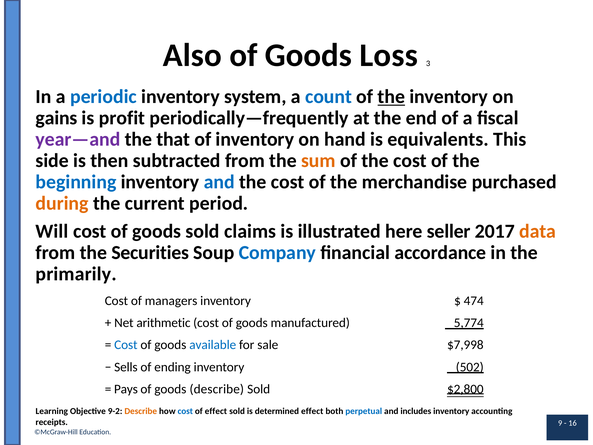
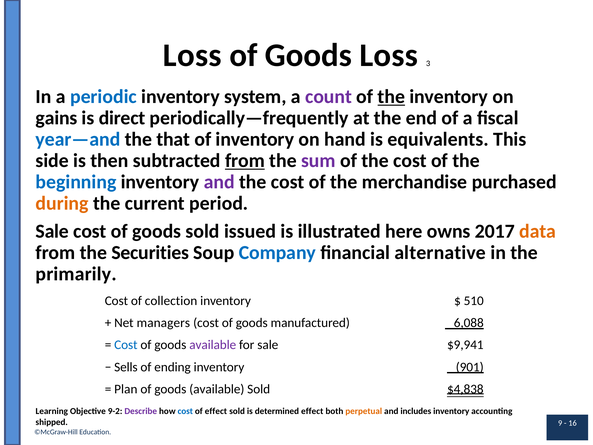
Also at (192, 55): Also -> Loss
count colour: blue -> purple
profit: profit -> direct
year—and colour: purple -> blue
from at (245, 161) underline: none -> present
sum colour: orange -> purple
and at (219, 182) colour: blue -> purple
Will at (52, 231): Will -> Sale
claims: claims -> issued
seller: seller -> owns
accordance: accordance -> alternative
managers: managers -> collection
474: 474 -> 510
arithmetic: arithmetic -> managers
5,774: 5,774 -> 6,088
available at (213, 345) colour: blue -> purple
$7,998: $7,998 -> $9,941
502: 502 -> 901
Pays: Pays -> Plan
describe at (217, 389): describe -> available
$2,800: $2,800 -> $4,838
Describe at (141, 411) colour: orange -> purple
perpetual colour: blue -> orange
receipts: receipts -> shipped
